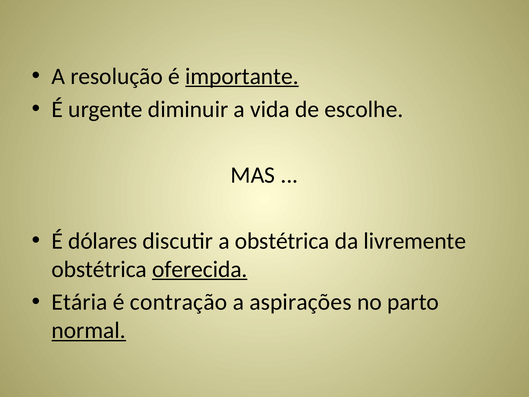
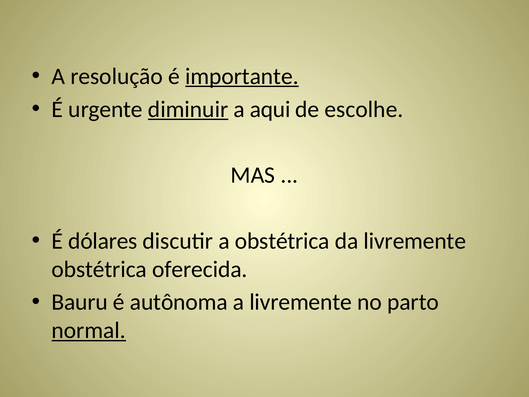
diminuir underline: none -> present
vida: vida -> aqui
oferecida underline: present -> none
Etária: Etária -> Bauru
contração: contração -> autônoma
a aspirações: aspirações -> livremente
